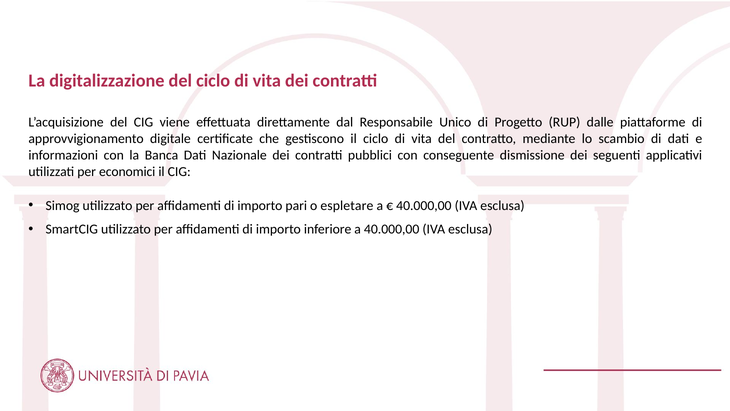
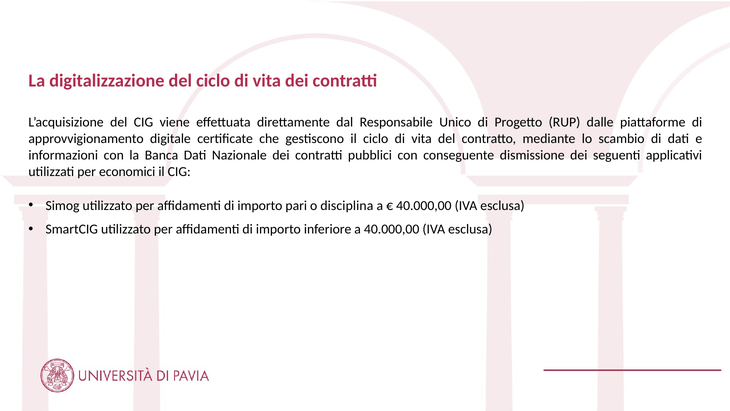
espletare: espletare -> disciplina
